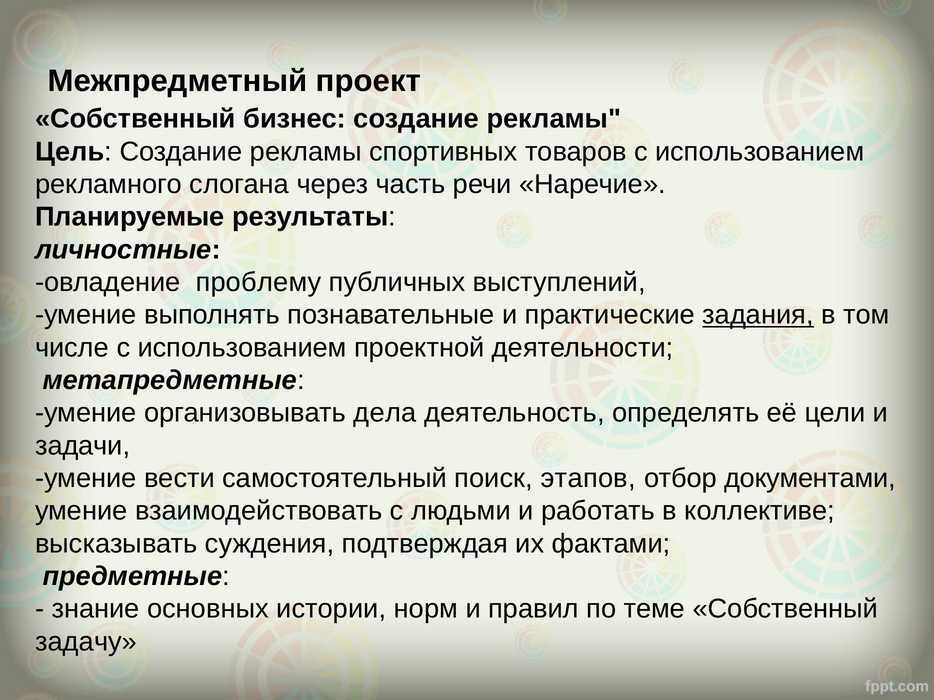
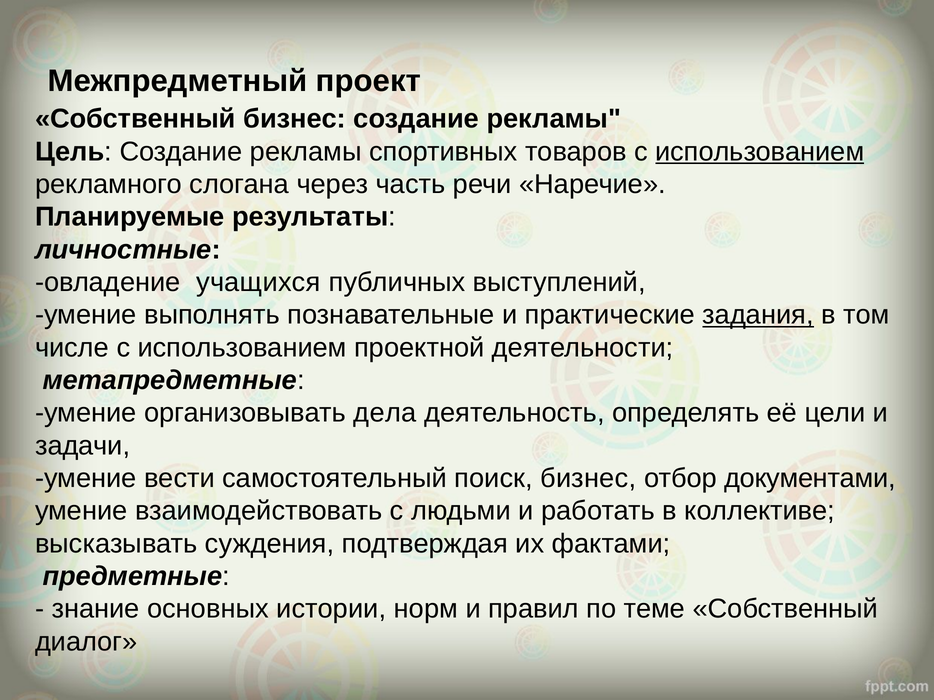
использованием at (760, 152) underline: none -> present
проблему: проблему -> учащихся
поиск этапов: этапов -> бизнес
задачу: задачу -> диалог
